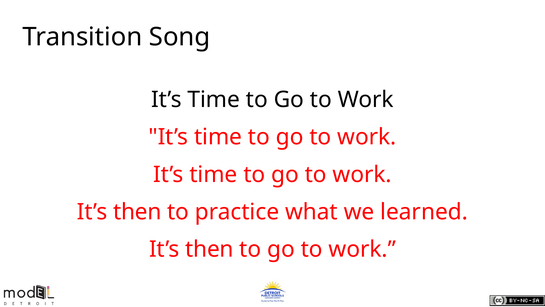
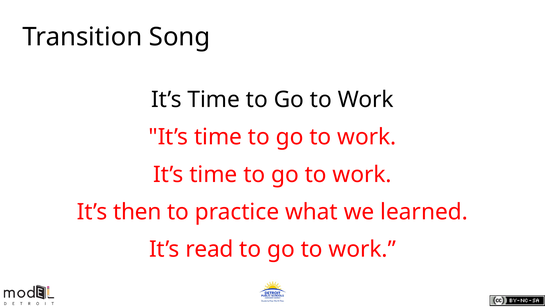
then at (210, 249): then -> read
